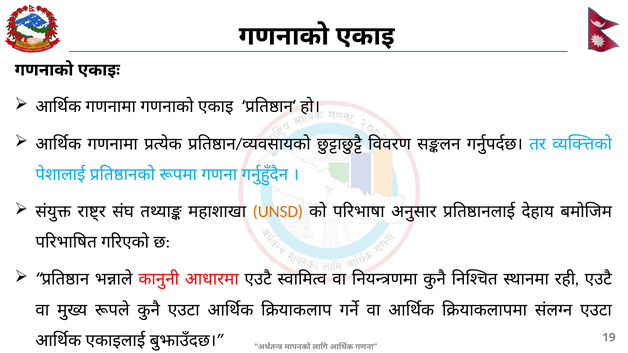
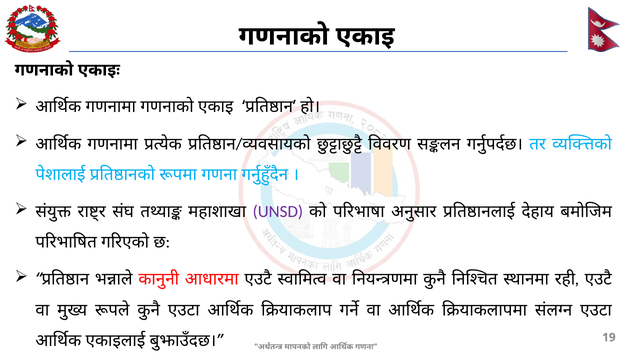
UNSD colour: orange -> purple
